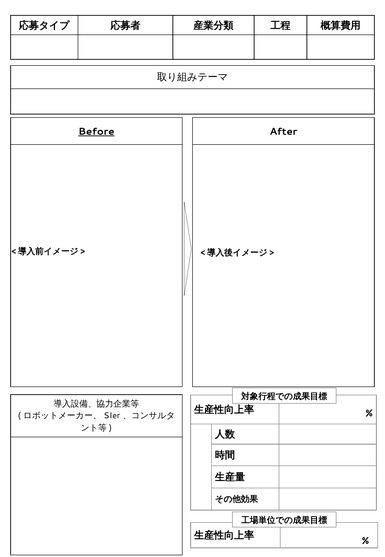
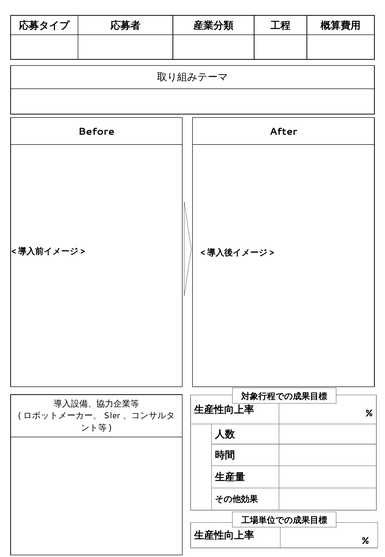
Before underline: present -> none
